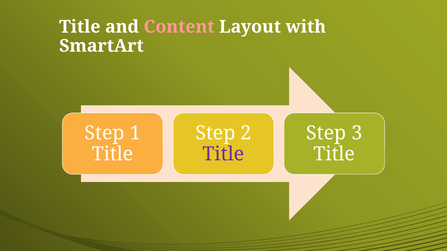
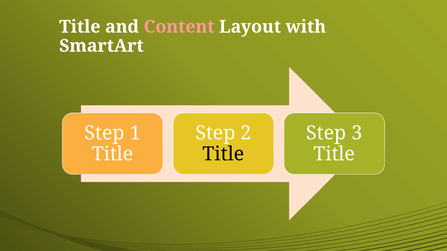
Title at (223, 154) colour: purple -> black
